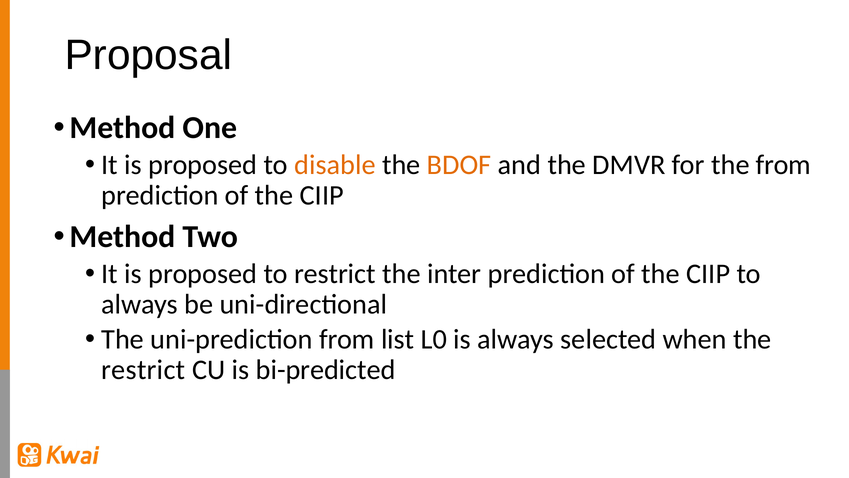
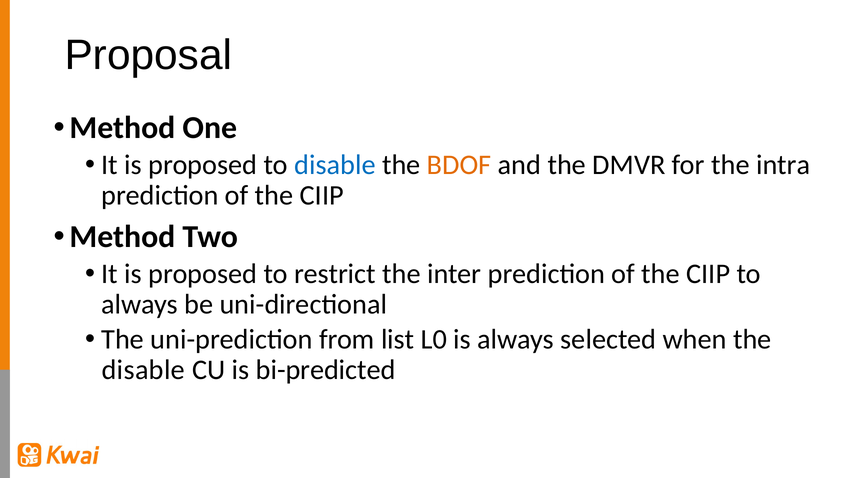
disable at (335, 165) colour: orange -> blue
the from: from -> intra
restrict at (143, 370): restrict -> disable
